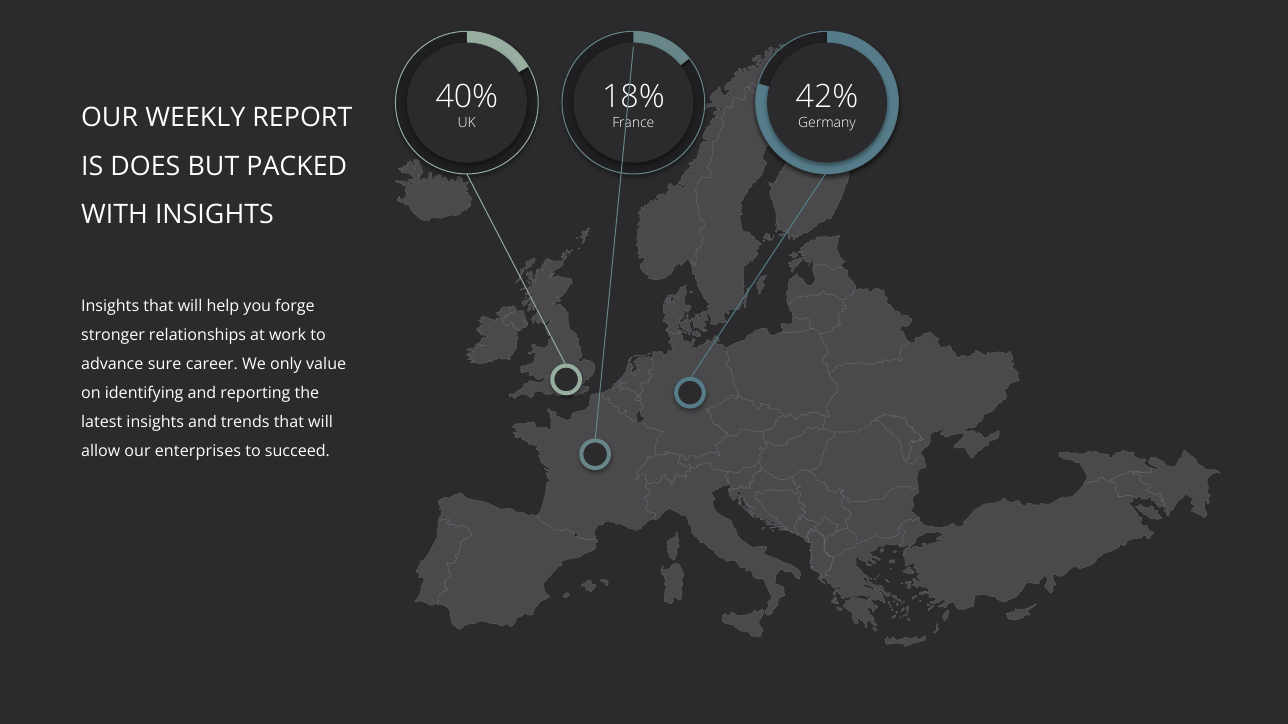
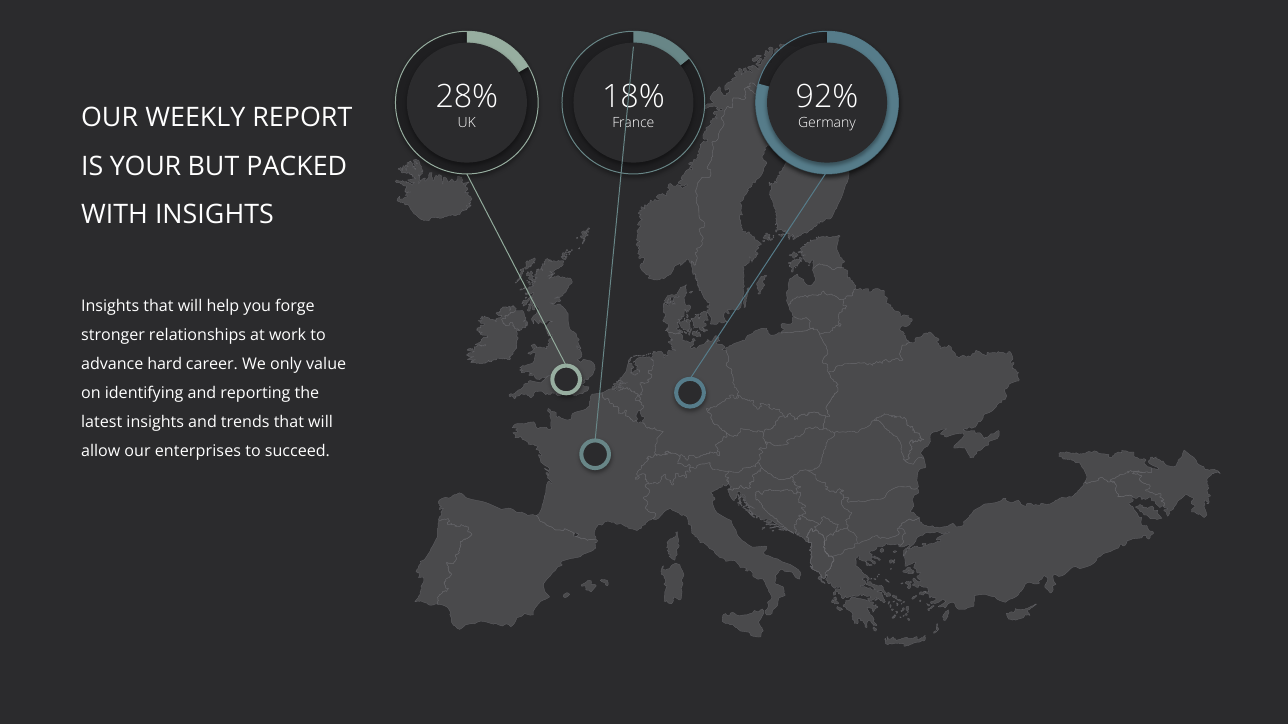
40%: 40% -> 28%
42%: 42% -> 92%
DOES: DOES -> YOUR
sure: sure -> hard
